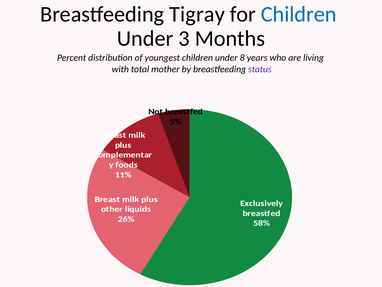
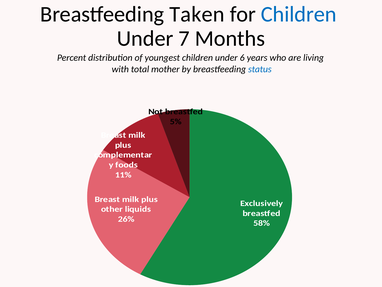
Tigray: Tigray -> Taken
3: 3 -> 7
8: 8 -> 6
status colour: purple -> blue
